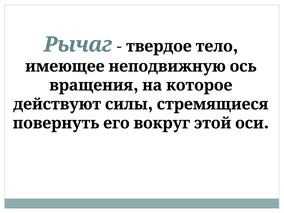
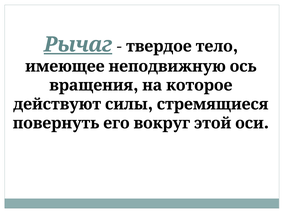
Рычаг underline: none -> present
